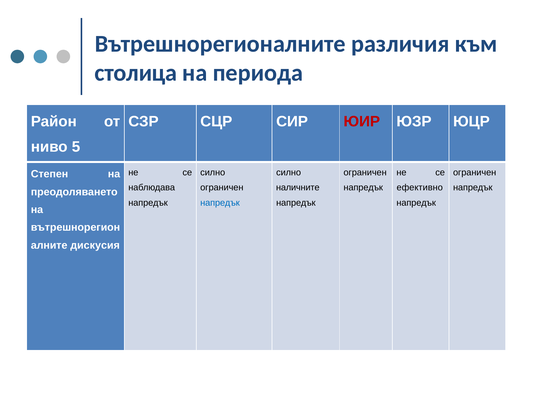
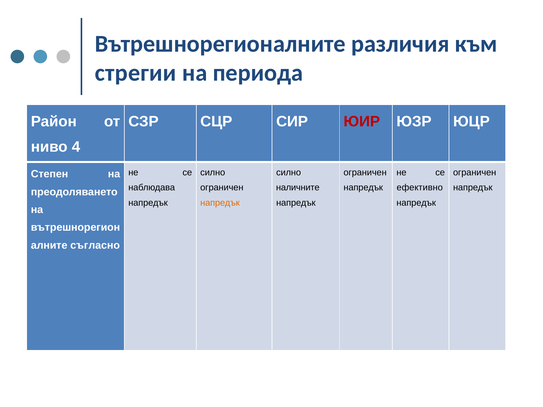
столица: столица -> стрегии
5: 5 -> 4
напредък at (220, 203) colour: blue -> orange
дискусия: дискусия -> съгласно
